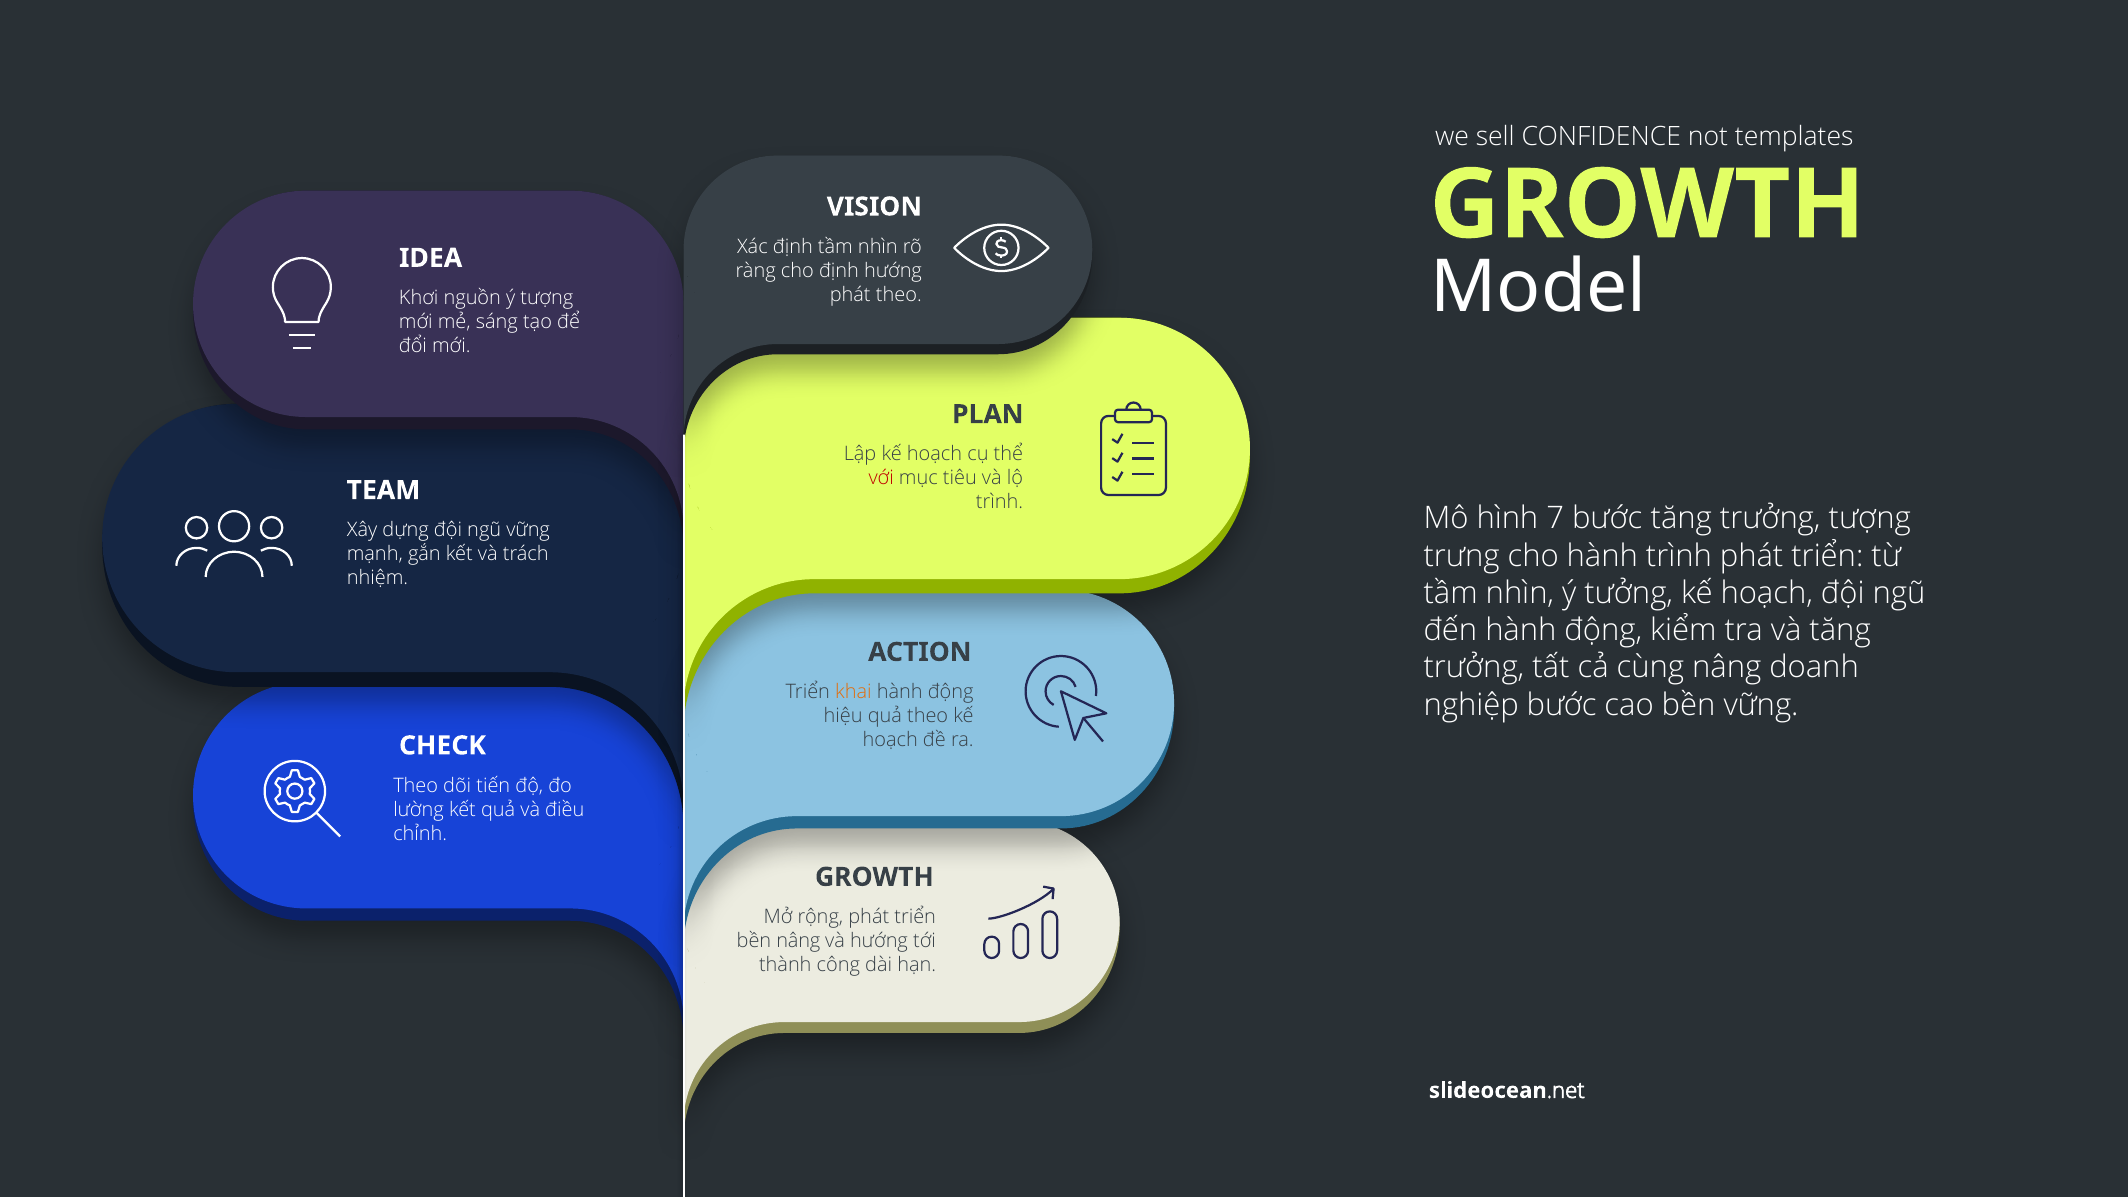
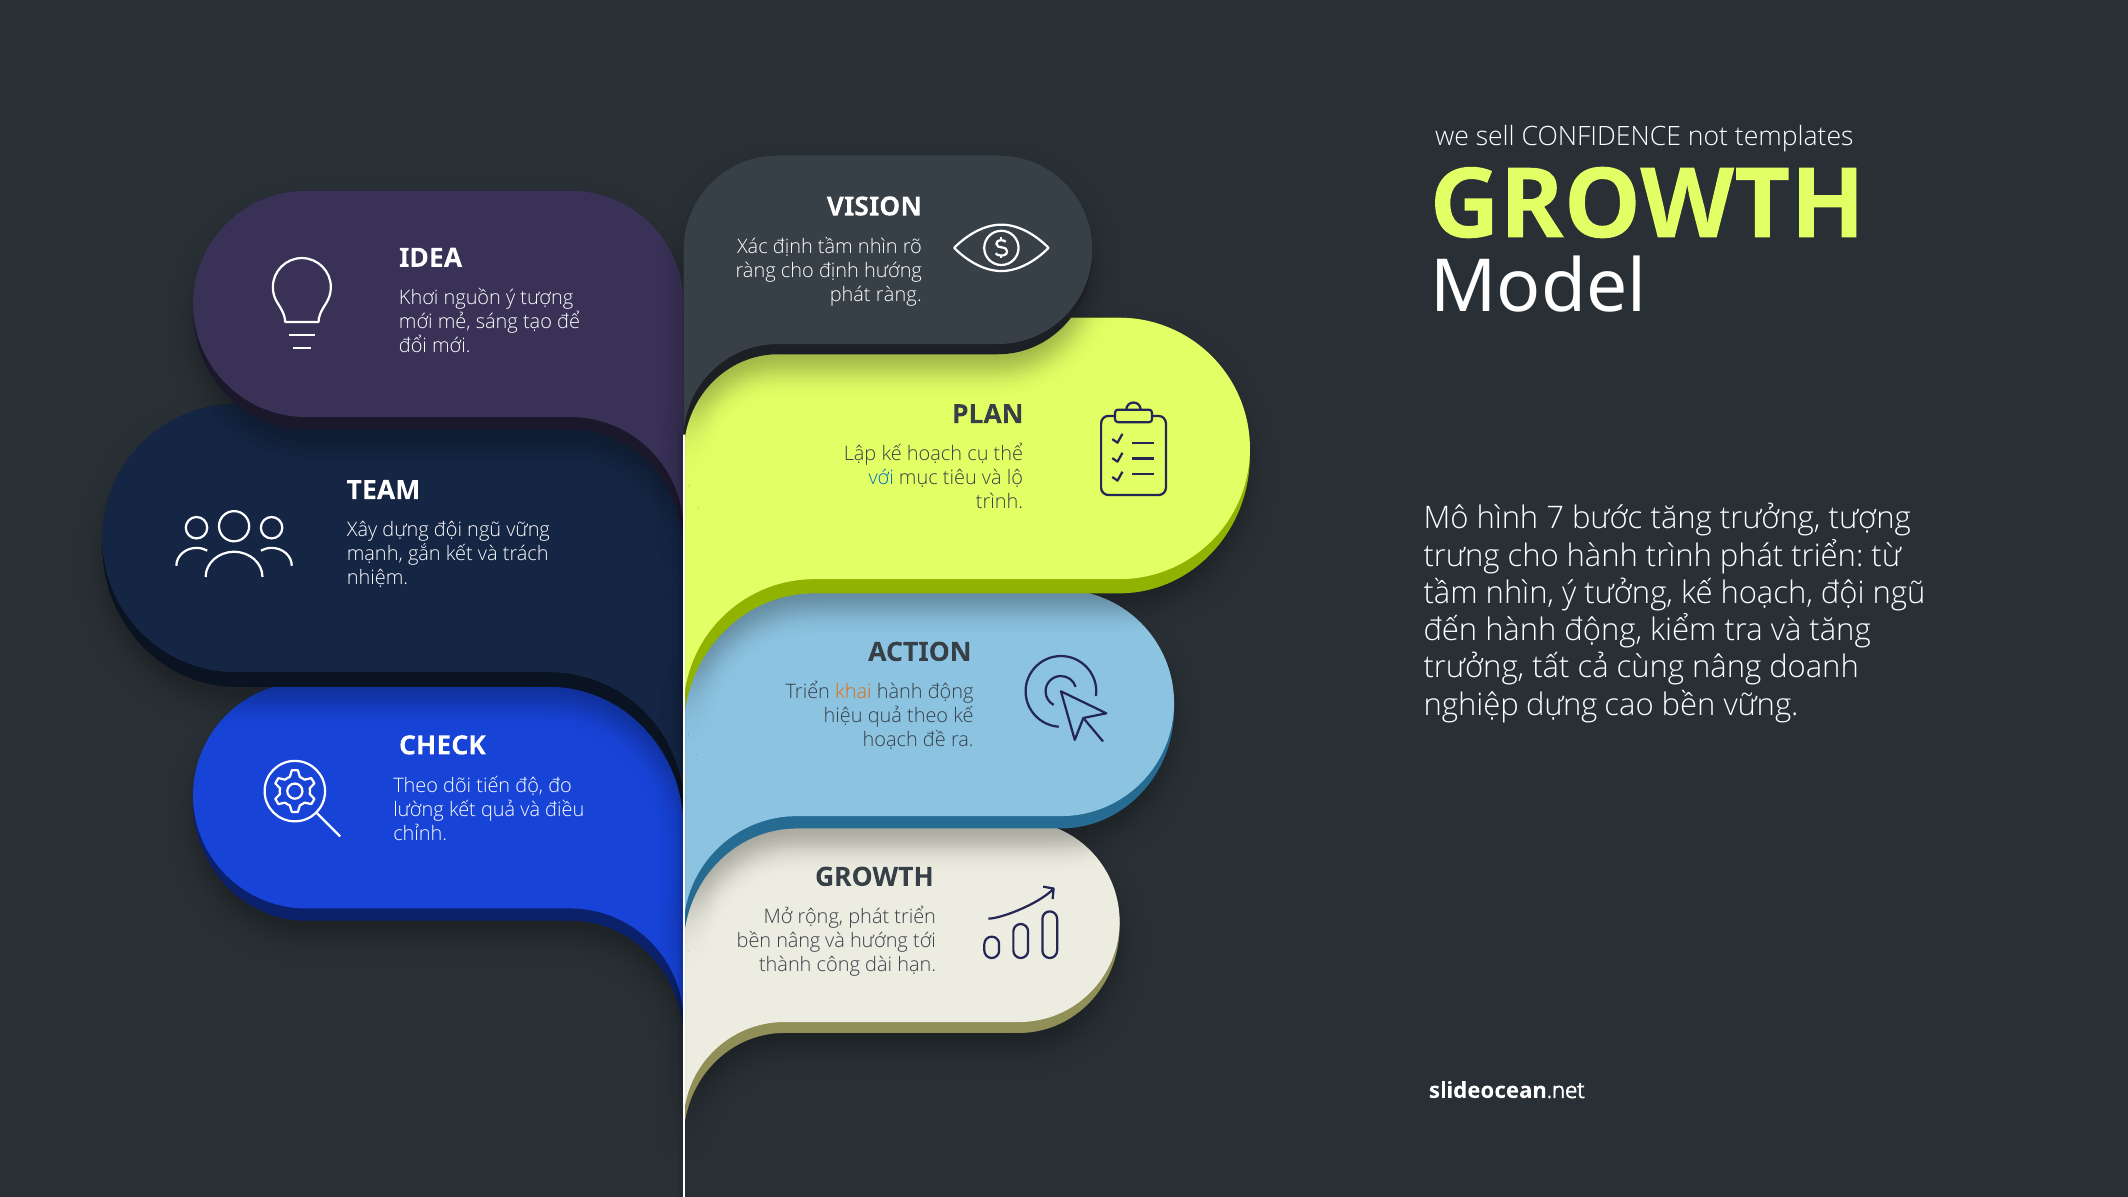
phát theo: theo -> ràng
với colour: red -> blue
nghiệp bước: bước -> dựng
